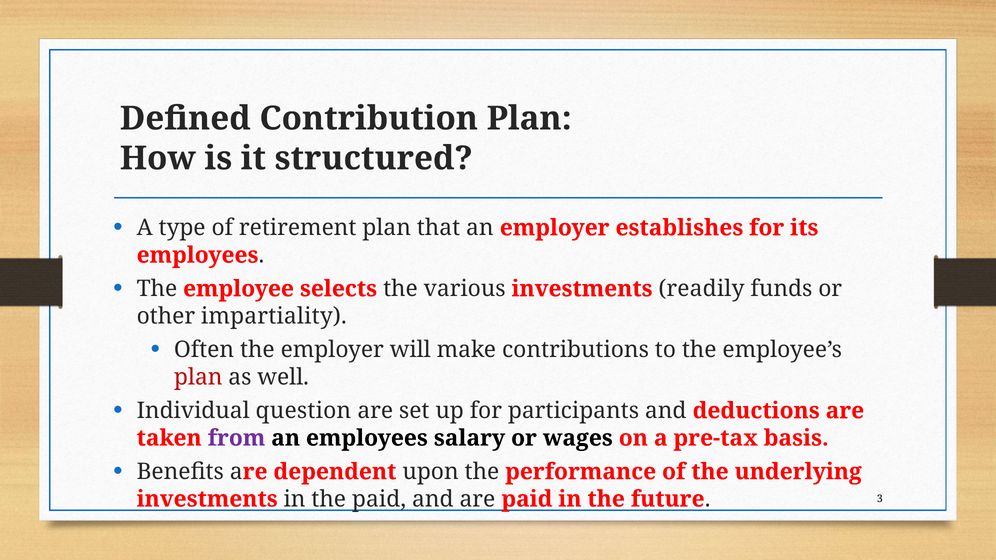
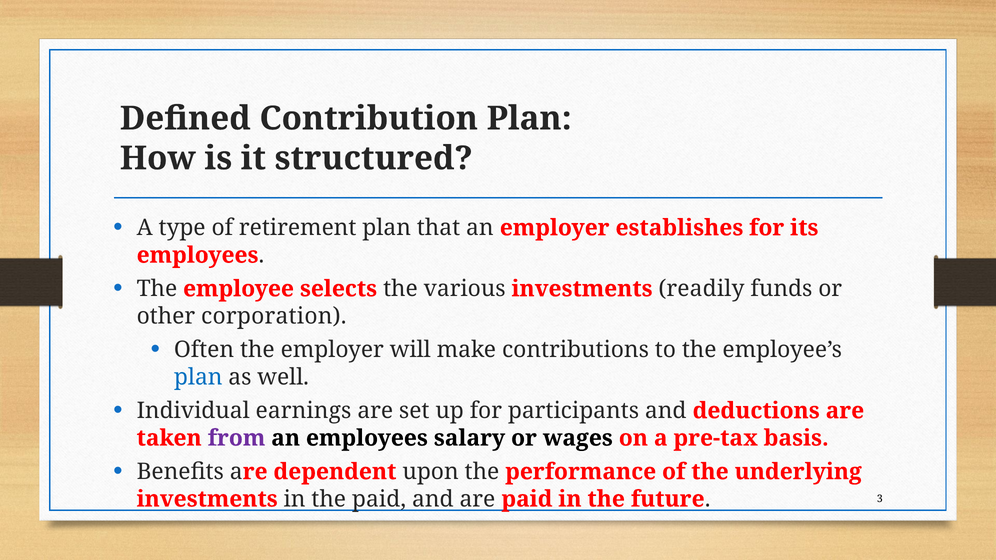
impartiality: impartiality -> corporation
plan at (198, 377) colour: red -> blue
question: question -> earnings
